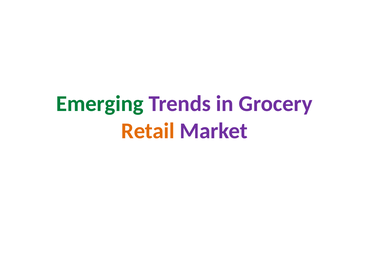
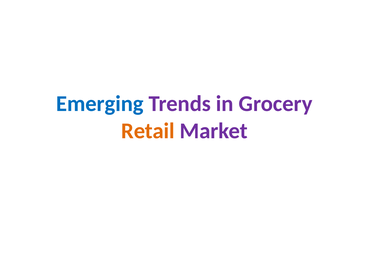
Emerging colour: green -> blue
